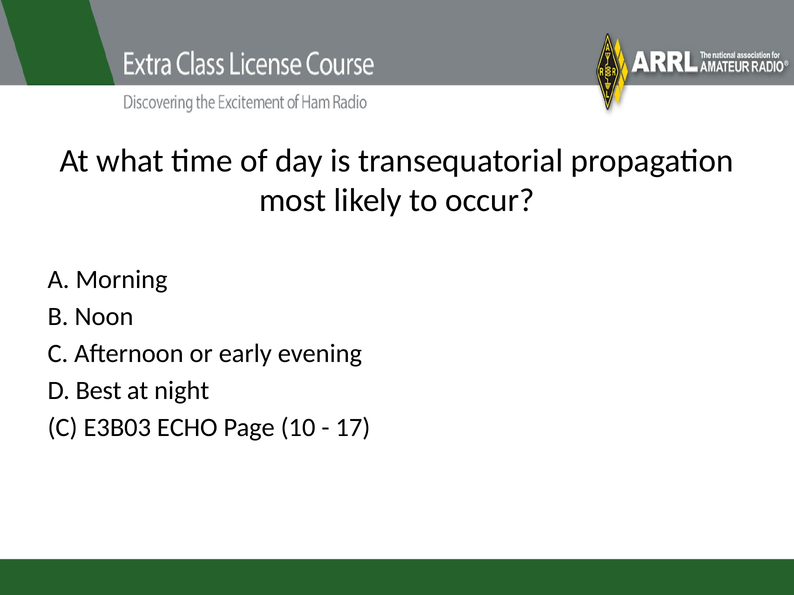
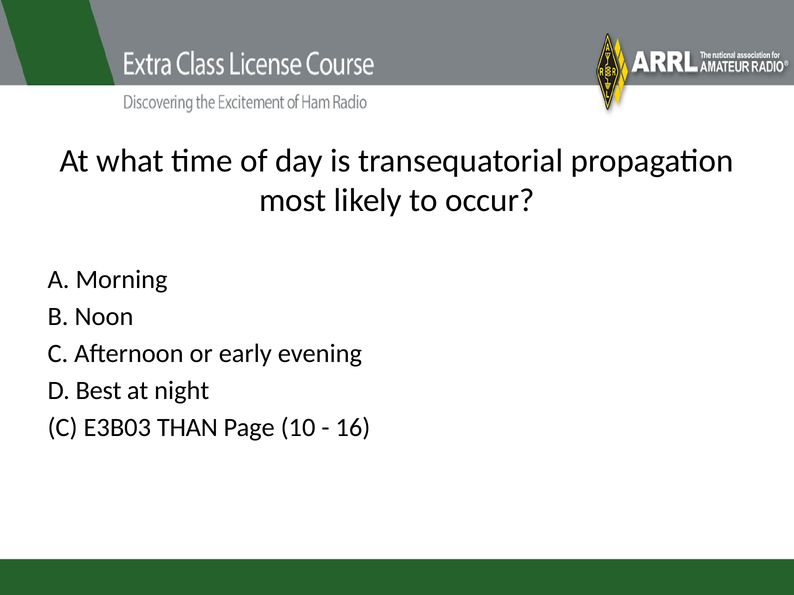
ECHO: ECHO -> THAN
17: 17 -> 16
